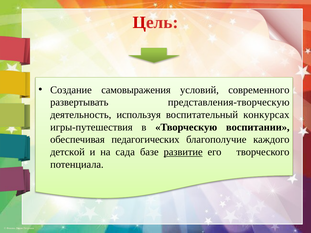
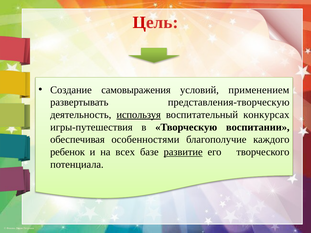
современного: современного -> применением
используя underline: none -> present
педагогических: педагогических -> особенностями
детской: детской -> ребенок
сада: сада -> всех
